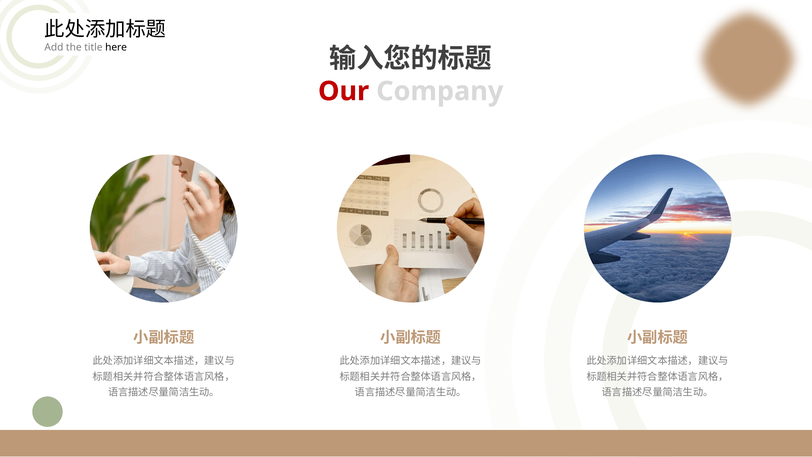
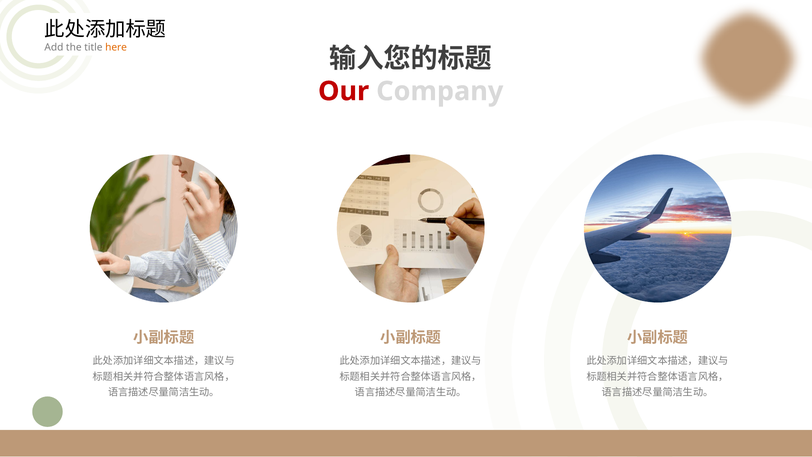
here colour: black -> orange
